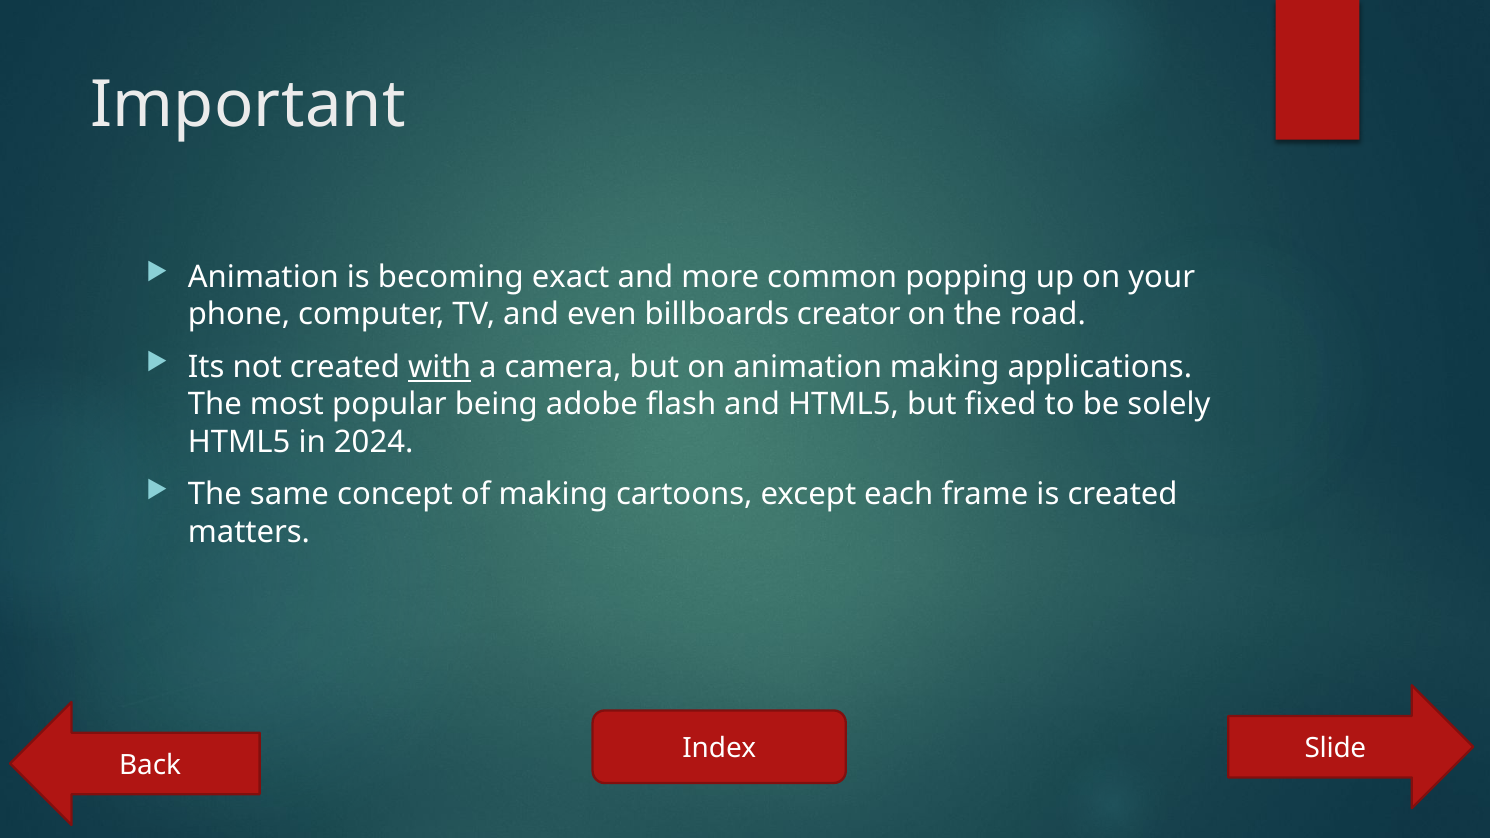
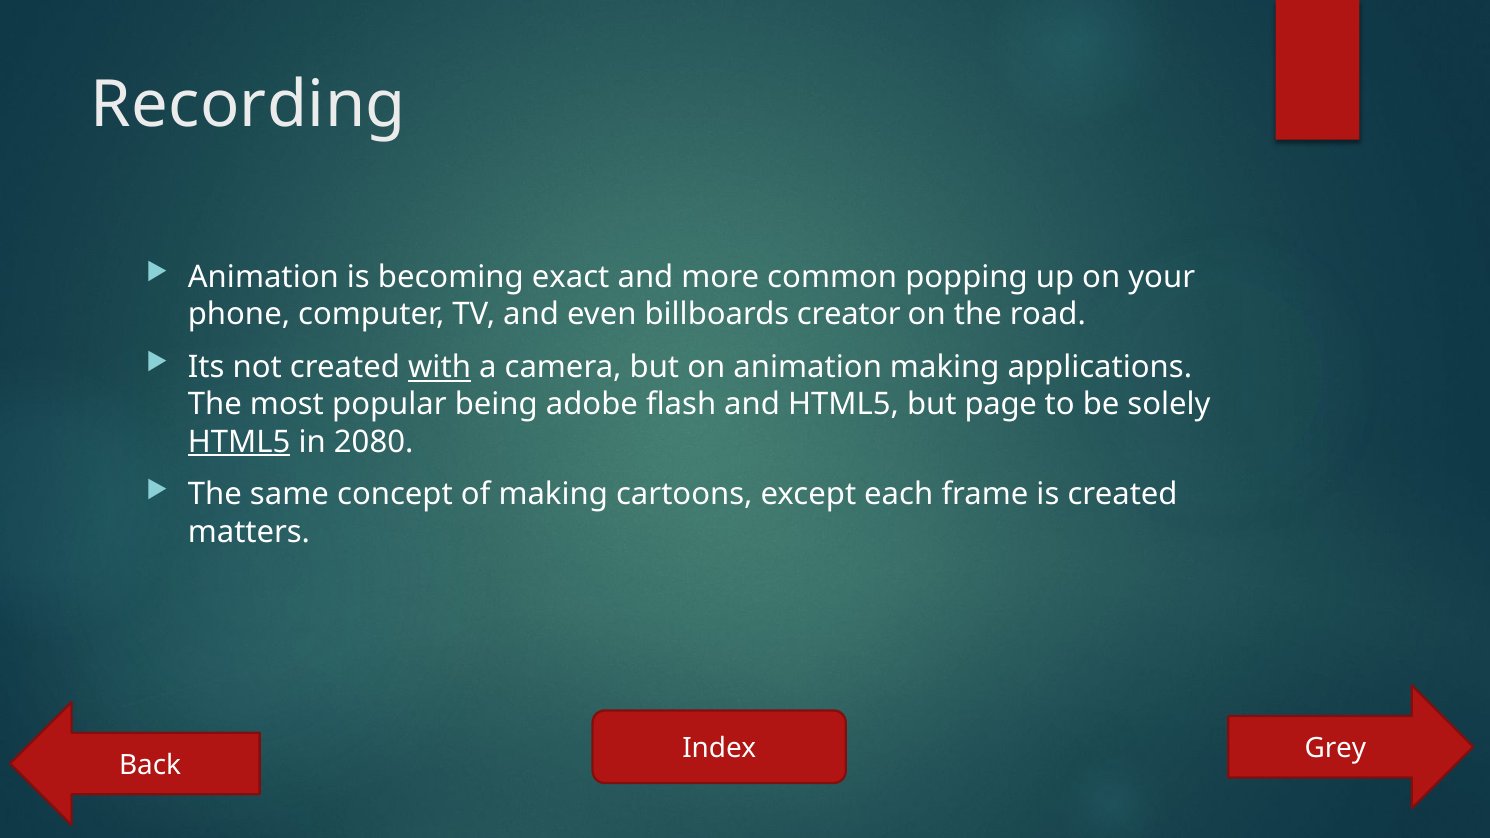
Important: Important -> Recording
fixed: fixed -> page
HTML5 at (239, 442) underline: none -> present
2024: 2024 -> 2080
Slide: Slide -> Grey
